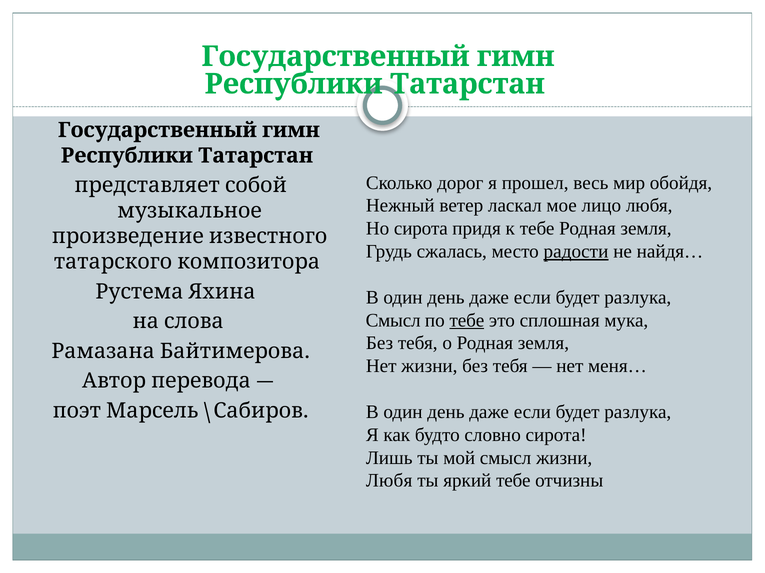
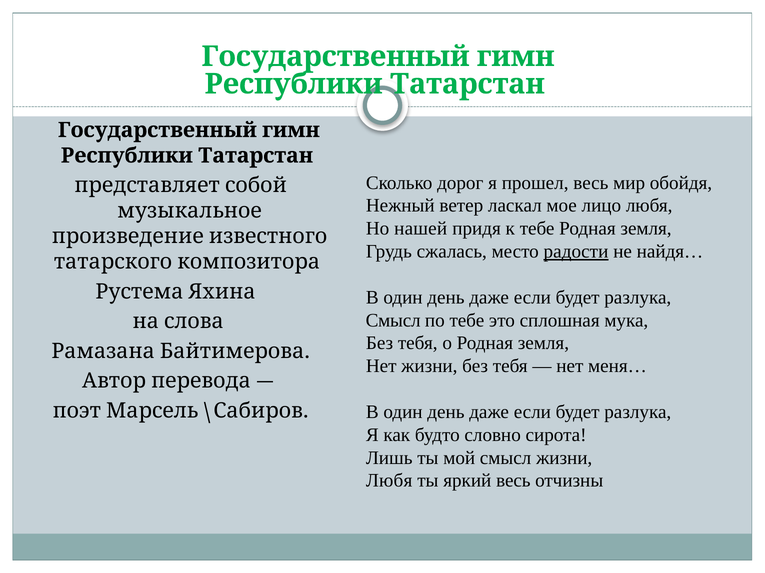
Но сирота: сирота -> нашей
тебе at (467, 321) underline: present -> none
яркий тебе: тебе -> весь
